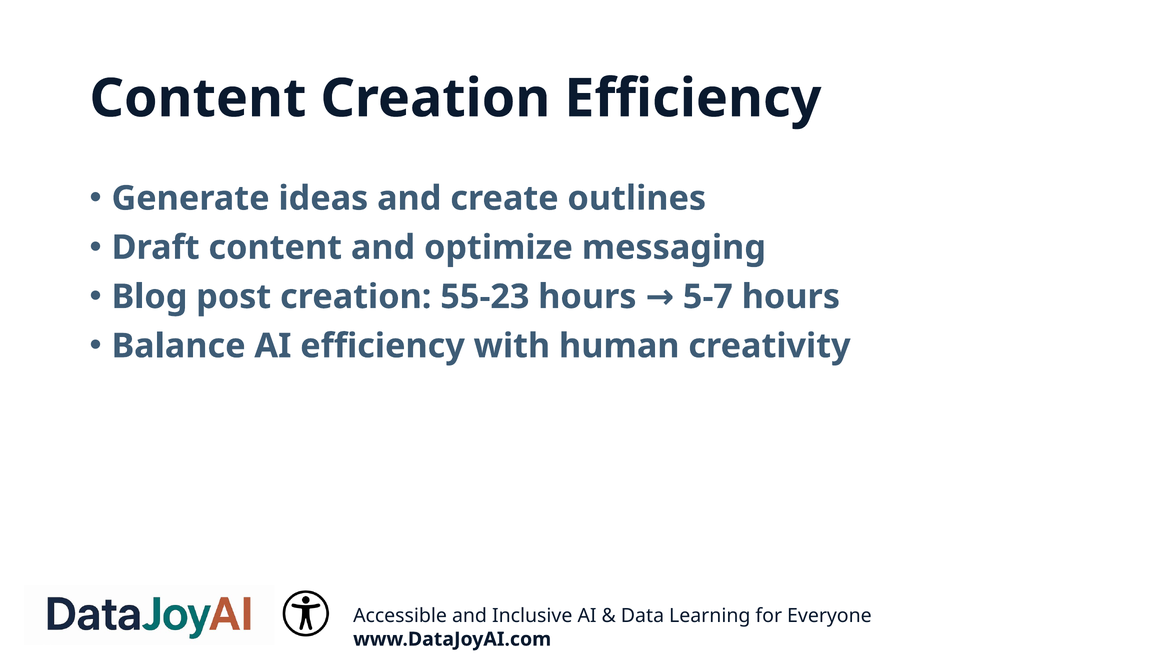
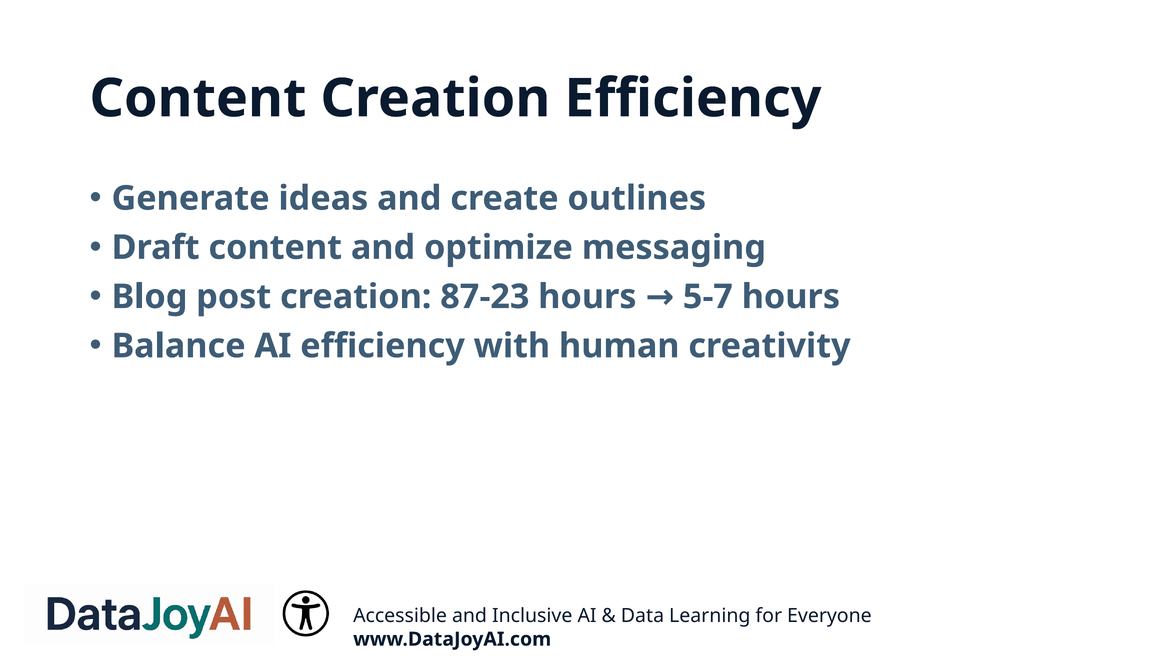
55-23: 55-23 -> 87-23
